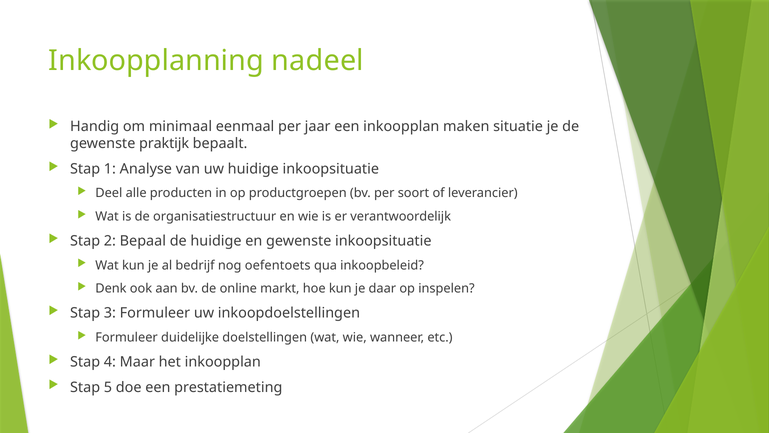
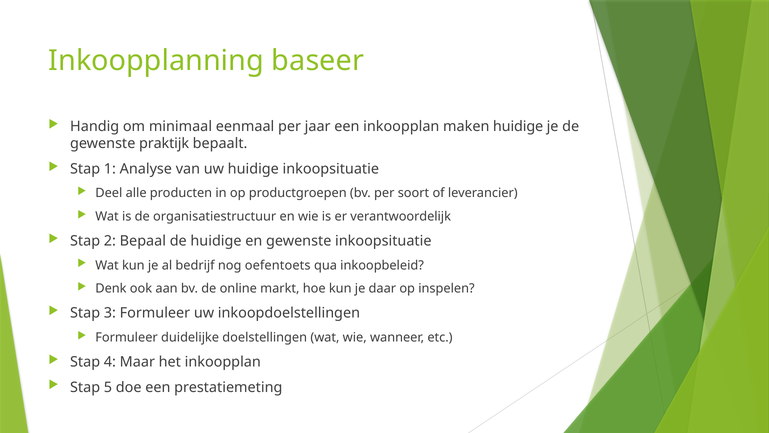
nadeel: nadeel -> baseer
maken situatie: situatie -> huidige
